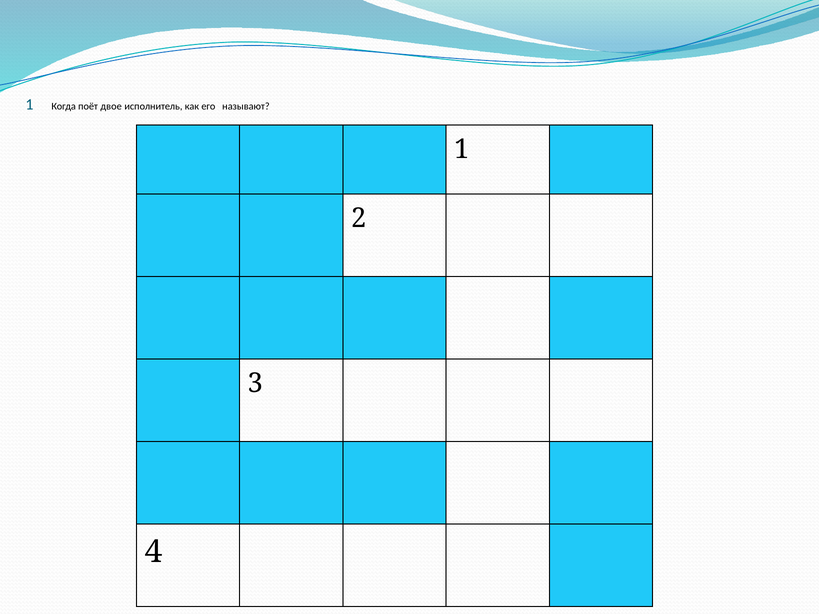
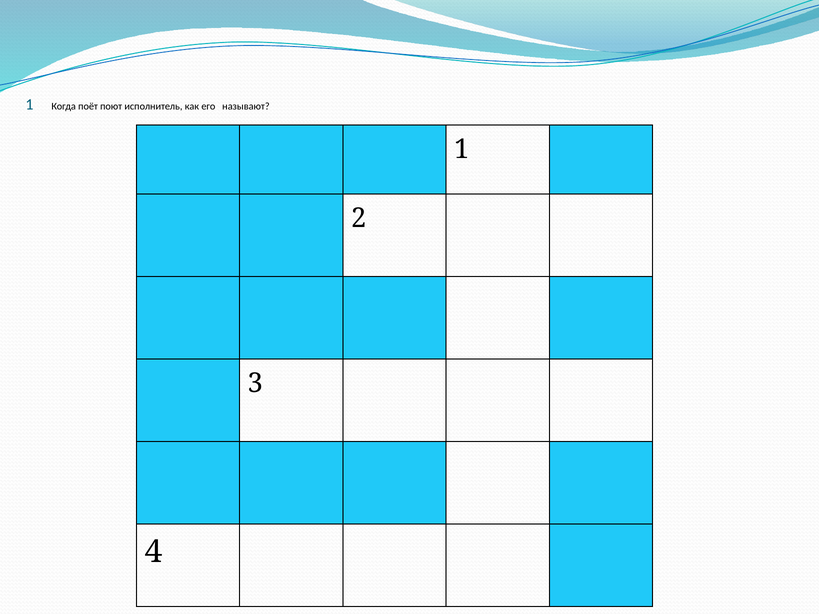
двое: двое -> поют
